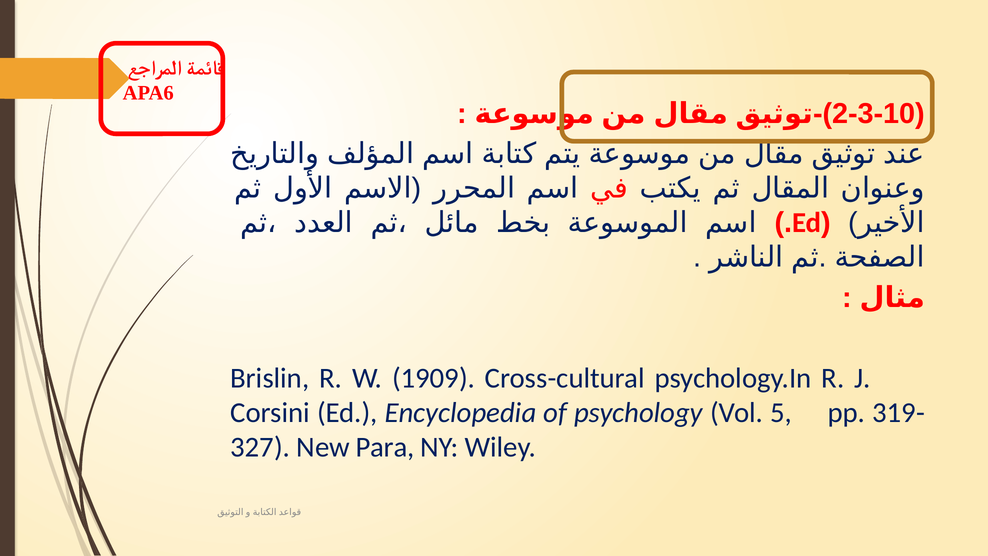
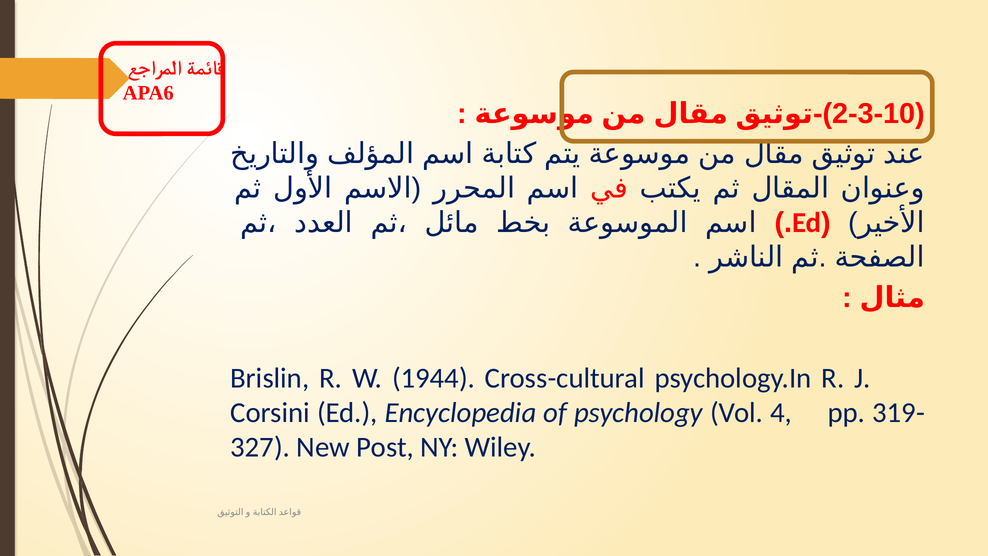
1909: 1909 -> 1944
5: 5 -> 4
Para: Para -> Post
